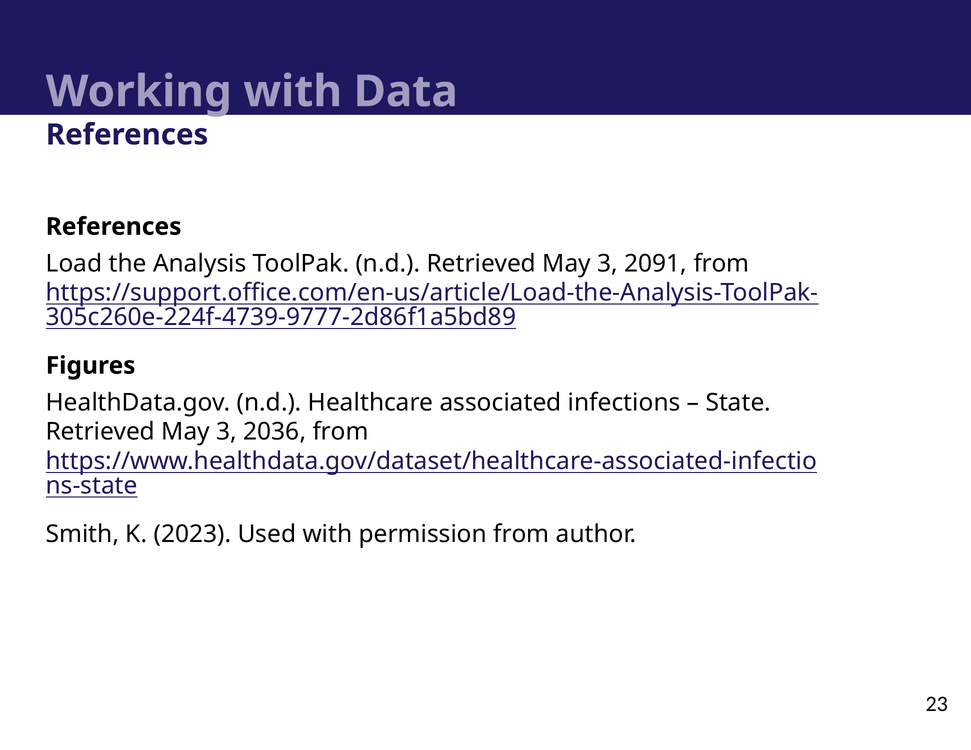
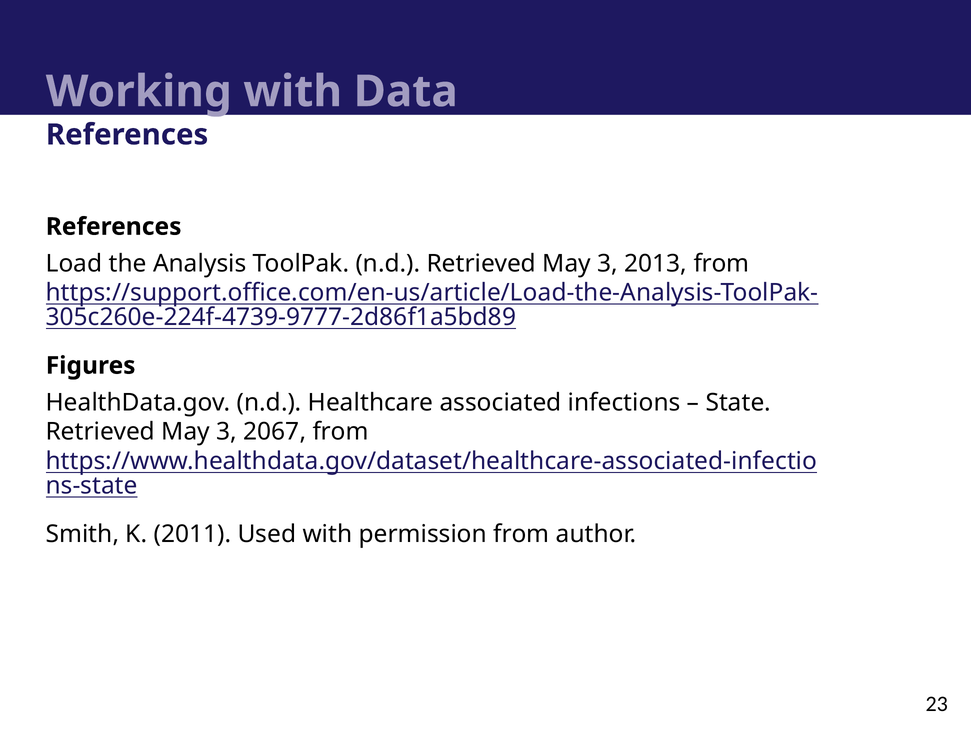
2091: 2091 -> 2013
2036: 2036 -> 2067
2023: 2023 -> 2011
